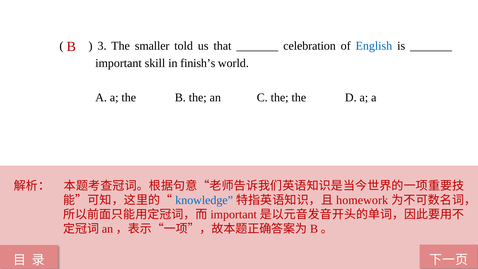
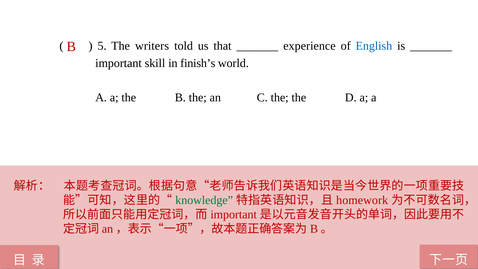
3: 3 -> 5
smaller: smaller -> writers
celebration: celebration -> experience
knowledge colour: blue -> green
